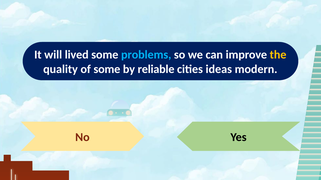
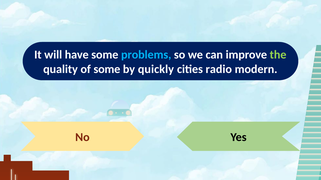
lived: lived -> have
the colour: yellow -> light green
reliable: reliable -> quickly
ideas: ideas -> radio
